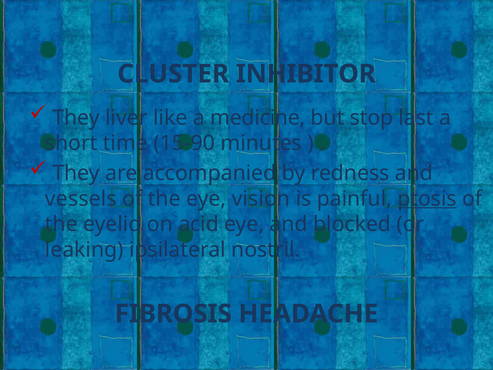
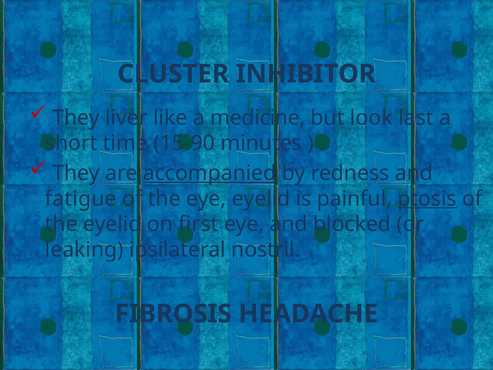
stop: stop -> look
accompanied underline: none -> present
vessels: vessels -> fatigue
eye vision: vision -> eyelid
acid: acid -> first
